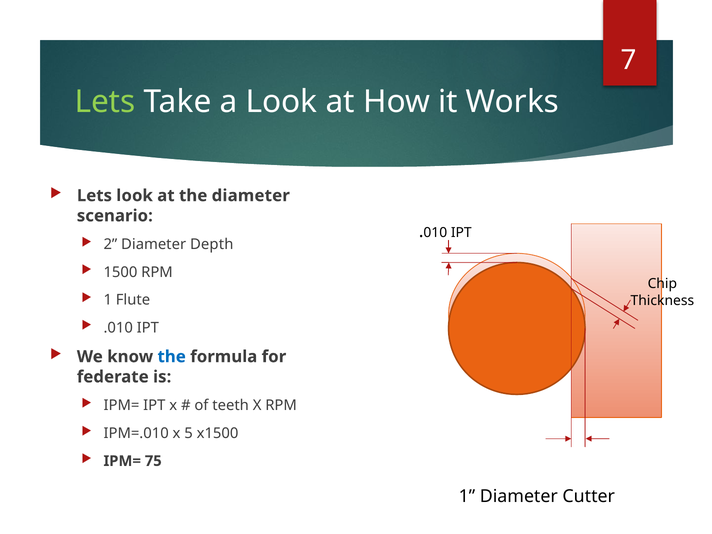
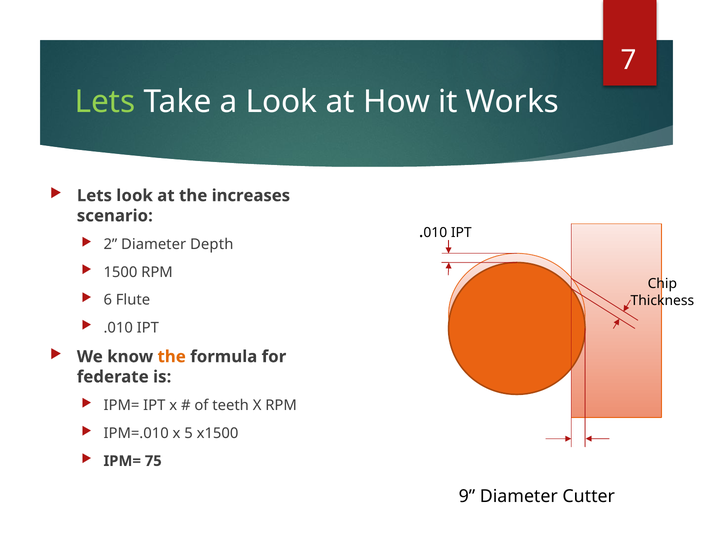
the diameter: diameter -> increases
1 at (108, 300): 1 -> 6
the at (172, 357) colour: blue -> orange
1 at (467, 497): 1 -> 9
